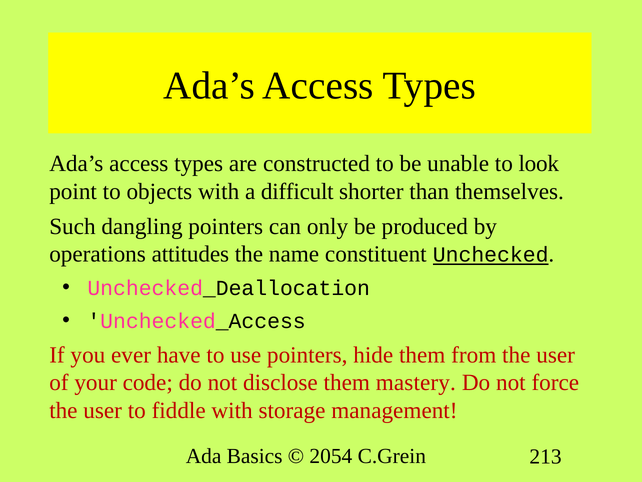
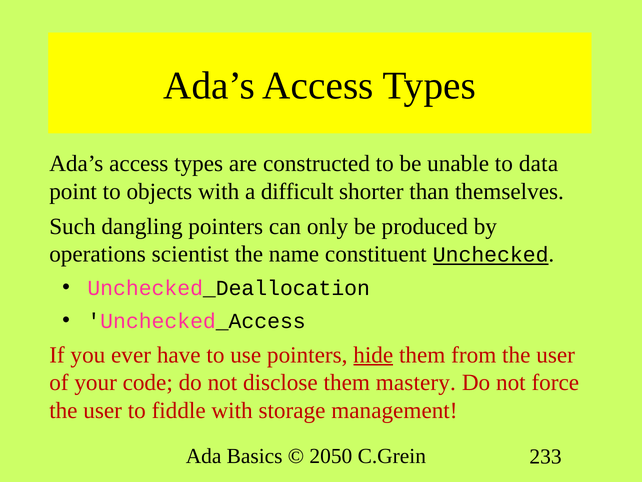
look: look -> data
attitudes: attitudes -> scientist
hide underline: none -> present
2054: 2054 -> 2050
213: 213 -> 233
